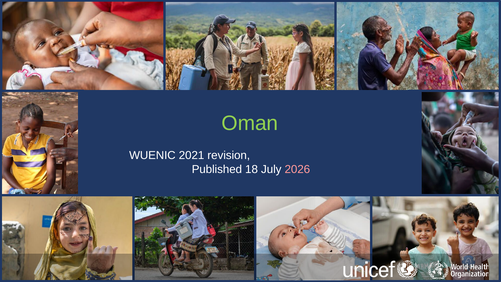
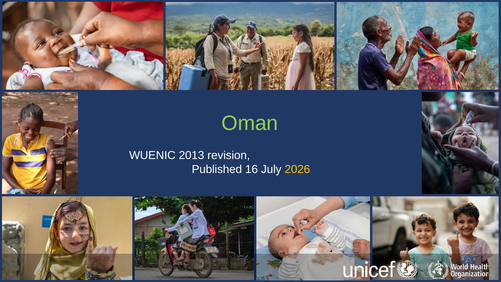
2021: 2021 -> 2013
18: 18 -> 16
2026 colour: pink -> yellow
